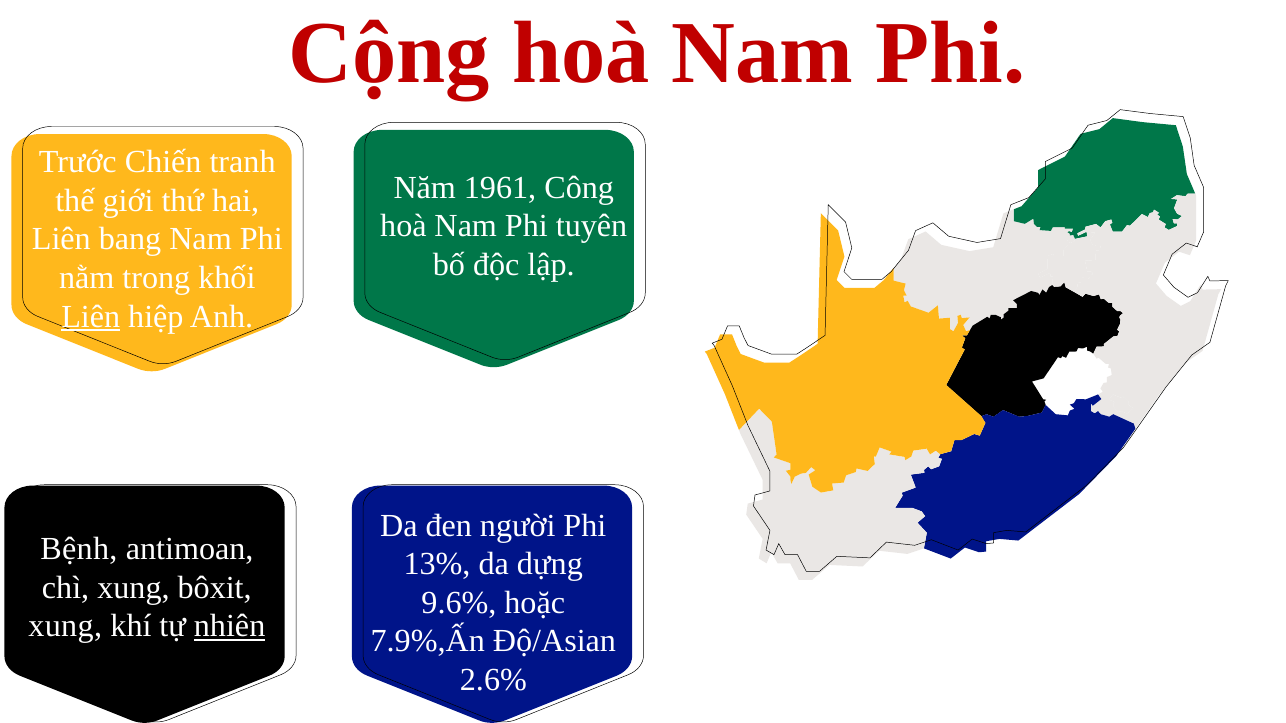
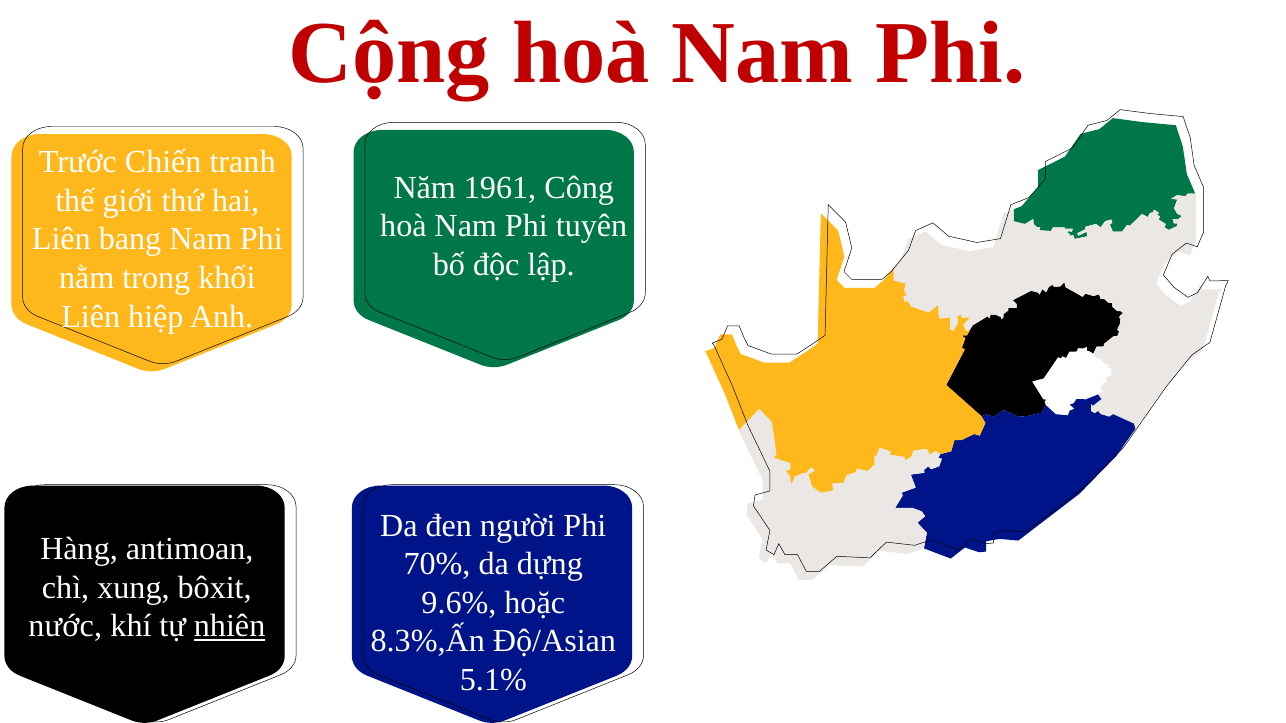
Liên at (91, 317) underline: present -> none
Bệnh: Bệnh -> Hàng
13%: 13% -> 70%
xung at (65, 626): xung -> nước
7.9%,Ấn: 7.9%,Ấn -> 8.3%,Ấn
2.6%: 2.6% -> 5.1%
